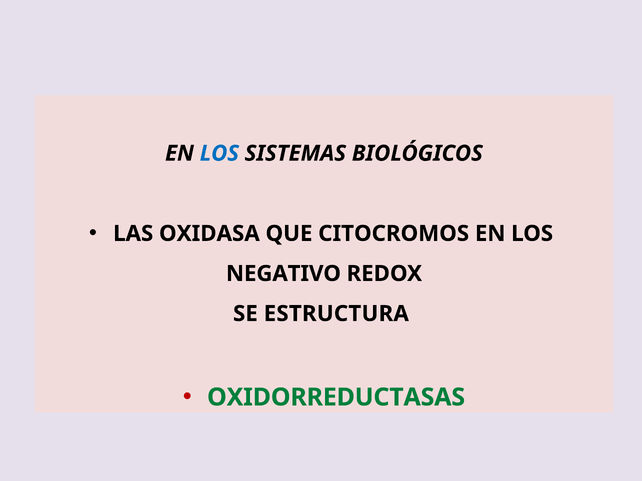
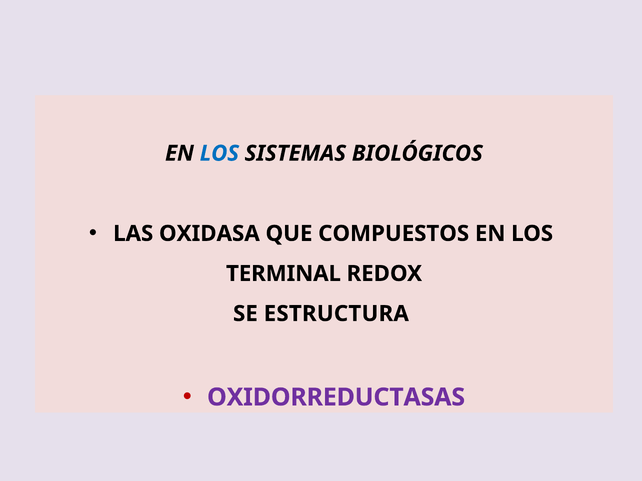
CITOCROMOS: CITOCROMOS -> COMPUESTOS
NEGATIVO: NEGATIVO -> TERMINAL
OXIDORREDUCTASAS colour: green -> purple
